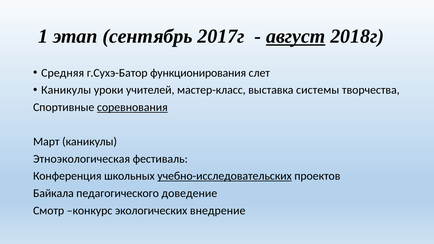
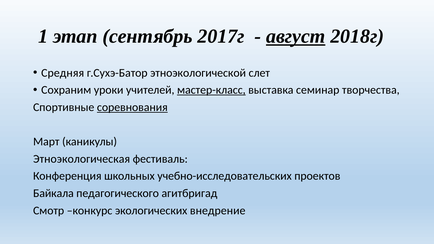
функционирования: функционирования -> этноэкологической
Каникулы at (66, 90): Каникулы -> Сохраним
мастер-класс underline: none -> present
системы: системы -> семинар
учебно-исследовательских underline: present -> none
доведение: доведение -> агитбригад
